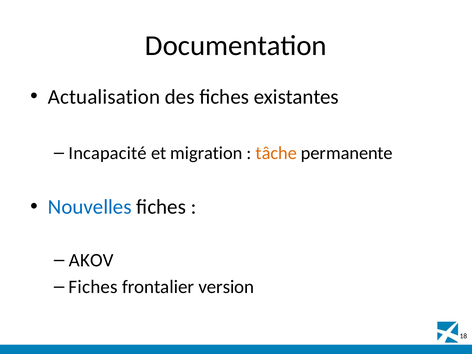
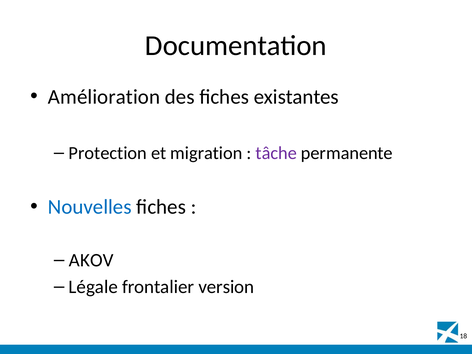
Actualisation: Actualisation -> Amélioration
Incapacité: Incapacité -> Protection
tâche colour: orange -> purple
Fiches at (93, 287): Fiches -> Légale
